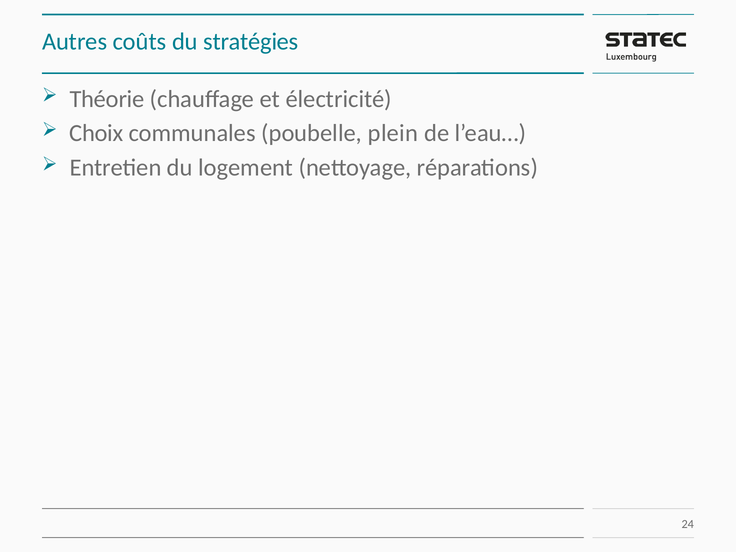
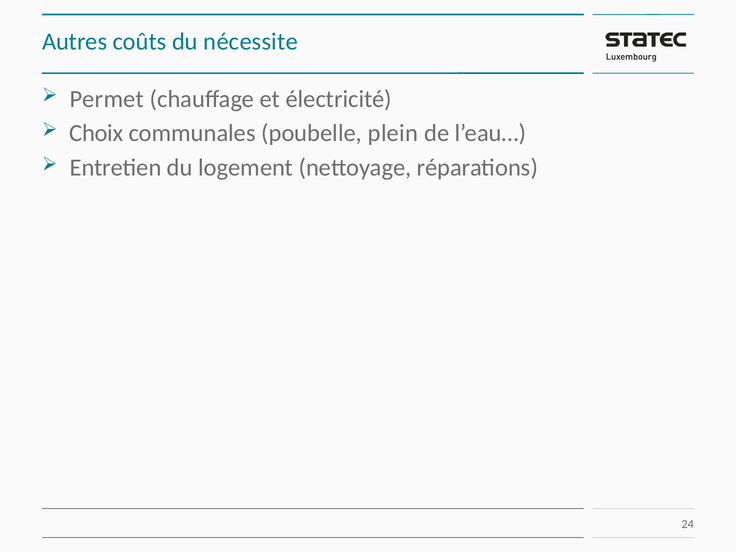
stratégies: stratégies -> nécessite
Théorie: Théorie -> Permet
